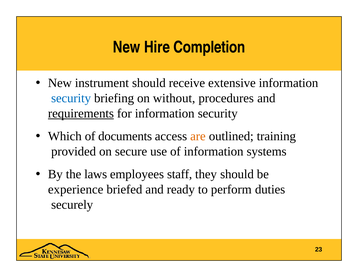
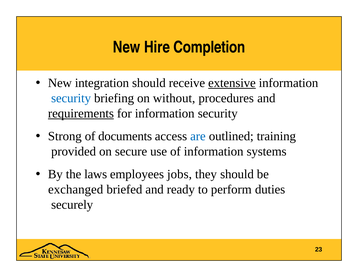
instrument: instrument -> integration
extensive underline: none -> present
Which: Which -> Strong
are colour: orange -> blue
staff: staff -> jobs
experience: experience -> exchanged
